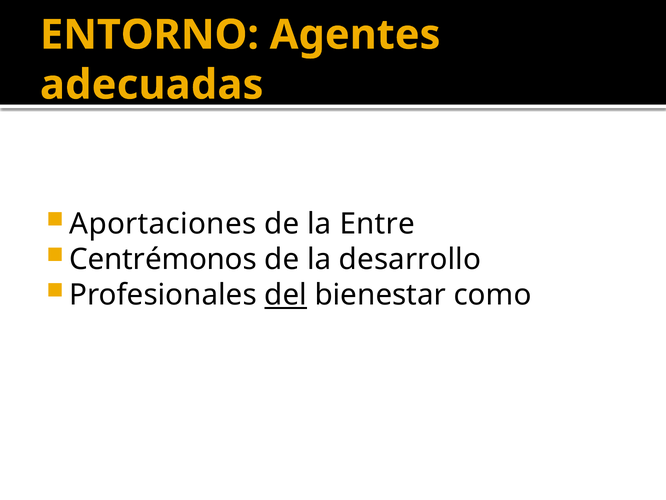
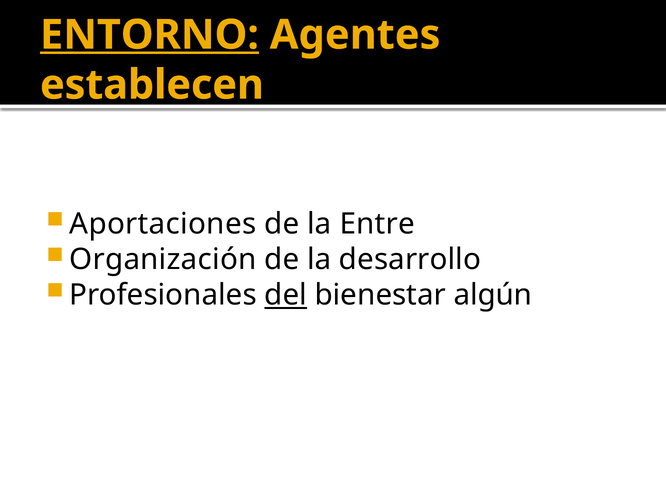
ENTORNO underline: none -> present
adecuadas: adecuadas -> establecen
Centrémonos: Centrémonos -> Organización
como: como -> algún
